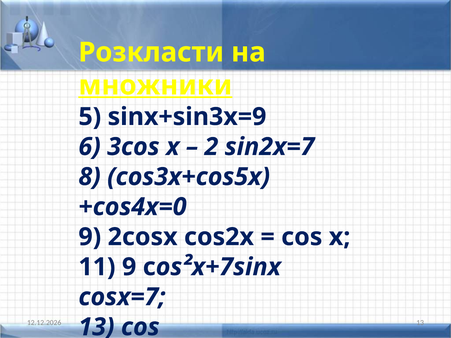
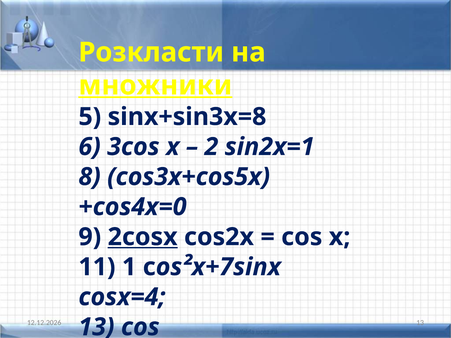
sinx+sin3x=9: sinx+sin3x=9 -> sinx+sin3x=8
sin2x=7: sin2x=7 -> sin2x=1
2cosx underline: none -> present
11 9: 9 -> 1
cosx=7: cosx=7 -> cosx=4
